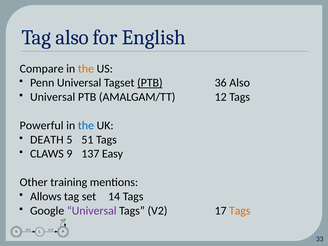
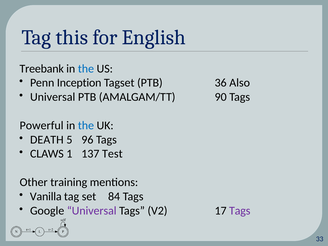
Tag also: also -> this
Compare: Compare -> Treebank
the at (86, 69) colour: orange -> blue
Penn Universal: Universal -> Inception
PTB at (150, 83) underline: present -> none
12: 12 -> 90
51: 51 -> 96
9: 9 -> 1
Easy: Easy -> Test
Allows: Allows -> Vanilla
14: 14 -> 84
Tags at (240, 211) colour: orange -> purple
